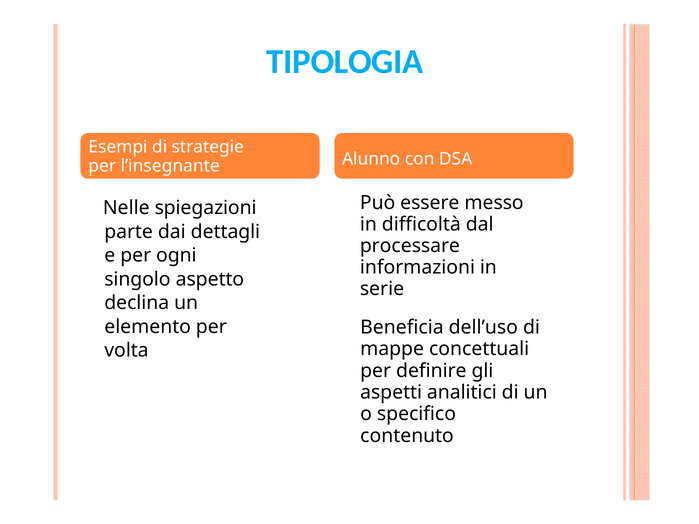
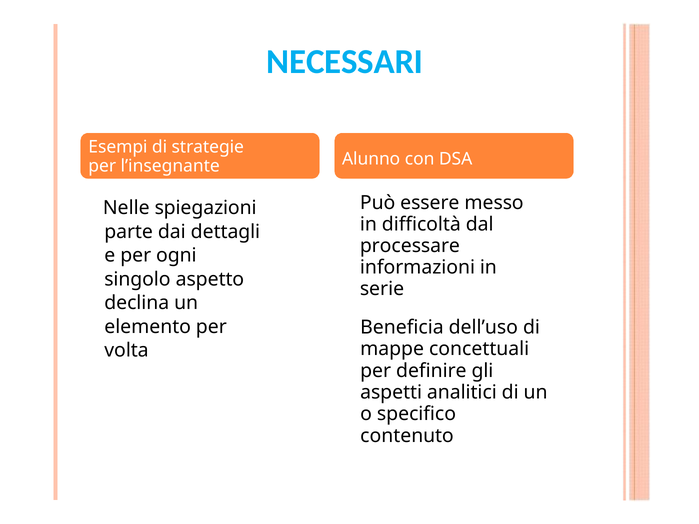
TIPOLOGIA: TIPOLOGIA -> NECESSARI
